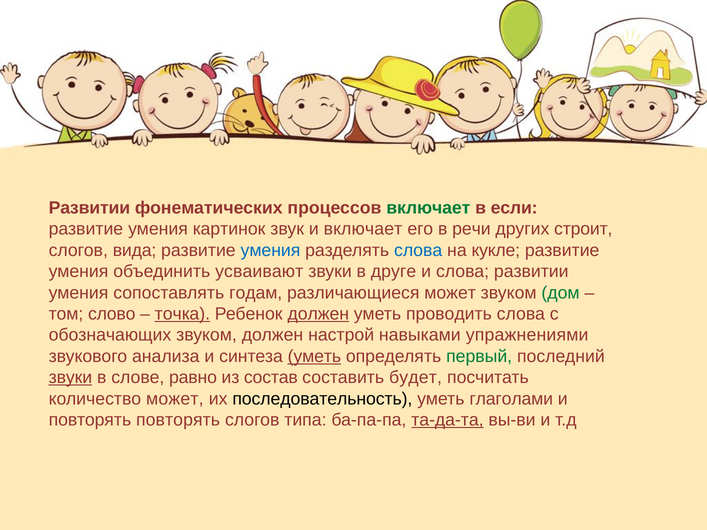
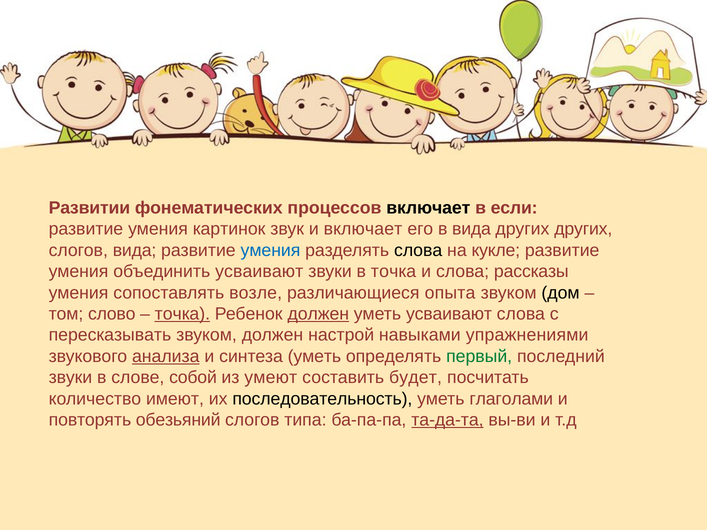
включает at (428, 208) colour: green -> black
в речи: речи -> вида
других строит: строит -> других
слова at (418, 250) colour: blue -> black
в друге: друге -> точка
слова развитии: развитии -> рассказы
годам: годам -> возле
различающиеся может: может -> опыта
дом colour: green -> black
уметь проводить: проводить -> усваивают
обозначающих: обозначающих -> пересказывать
анализа underline: none -> present
уметь at (314, 357) underline: present -> none
звуки at (70, 378) underline: present -> none
равно: равно -> собой
состав: состав -> умеют
количество может: может -> имеют
повторять повторять: повторять -> обезьяний
